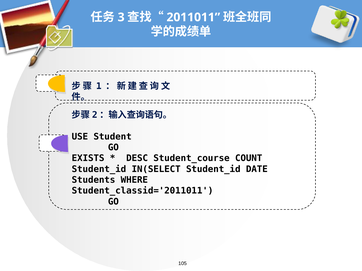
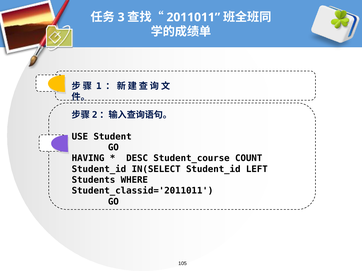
EXISTS: EXISTS -> HAVING
DATE: DATE -> LEFT
